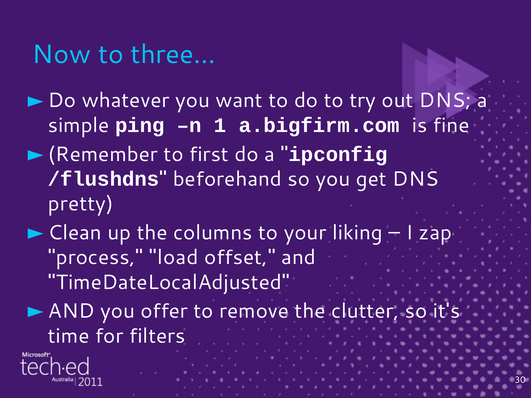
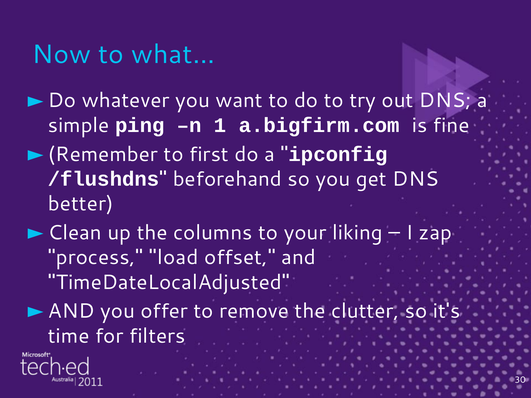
three…: three… -> what…
pretty: pretty -> better
